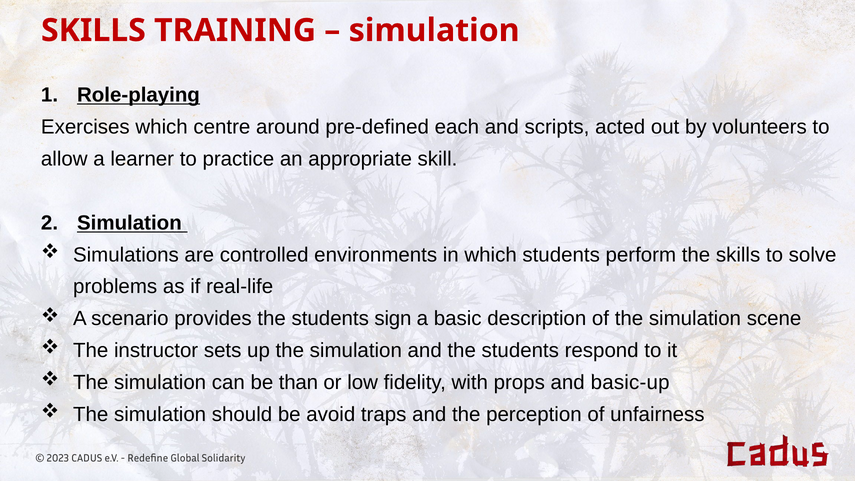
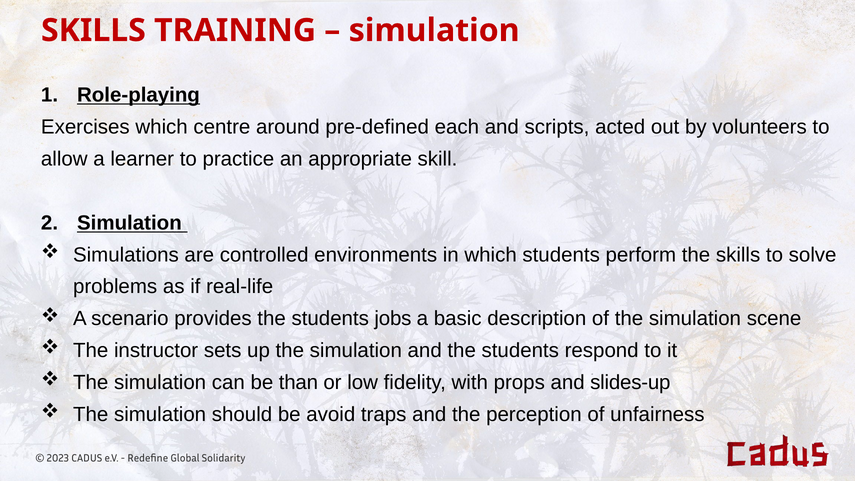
sign: sign -> jobs
basic-up: basic-up -> slides-up
